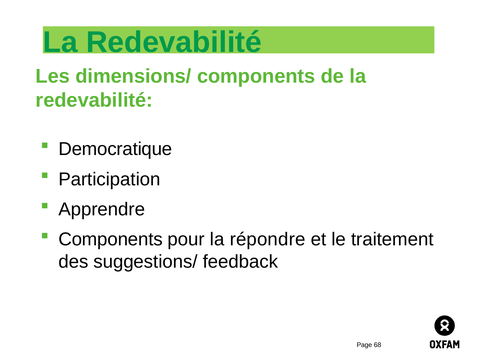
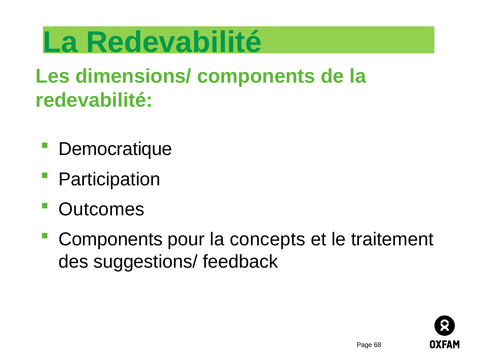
Apprendre: Apprendre -> Outcomes
répondre: répondre -> concepts
